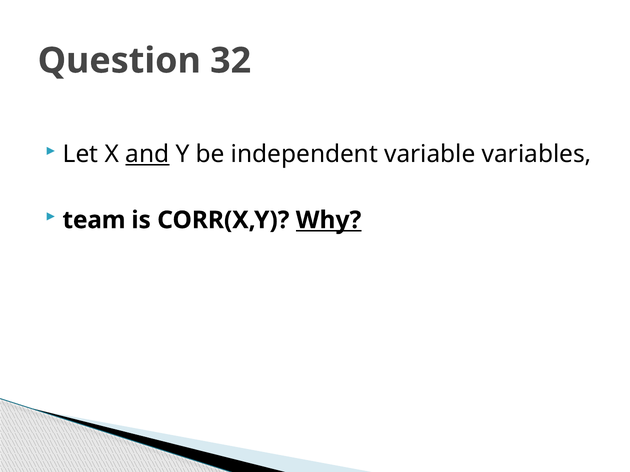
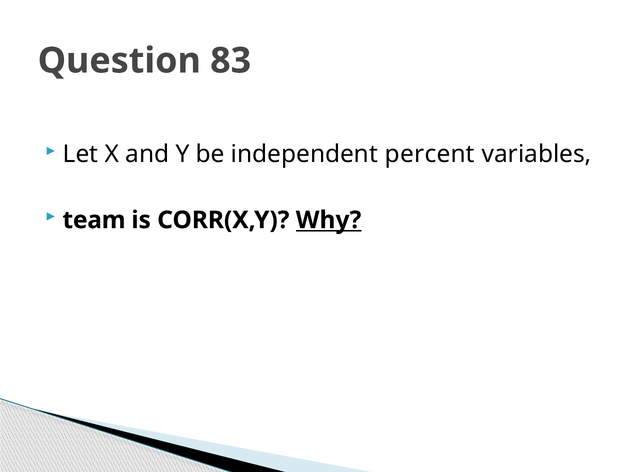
32: 32 -> 83
and underline: present -> none
variable: variable -> percent
